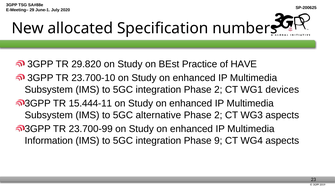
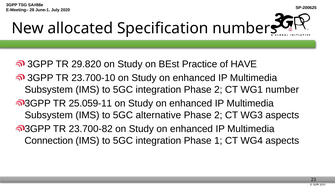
devices: devices -> number
15.444-11: 15.444-11 -> 25.059-11
23.700-99: 23.700-99 -> 23.700-82
Information: Information -> Connection
9: 9 -> 1
